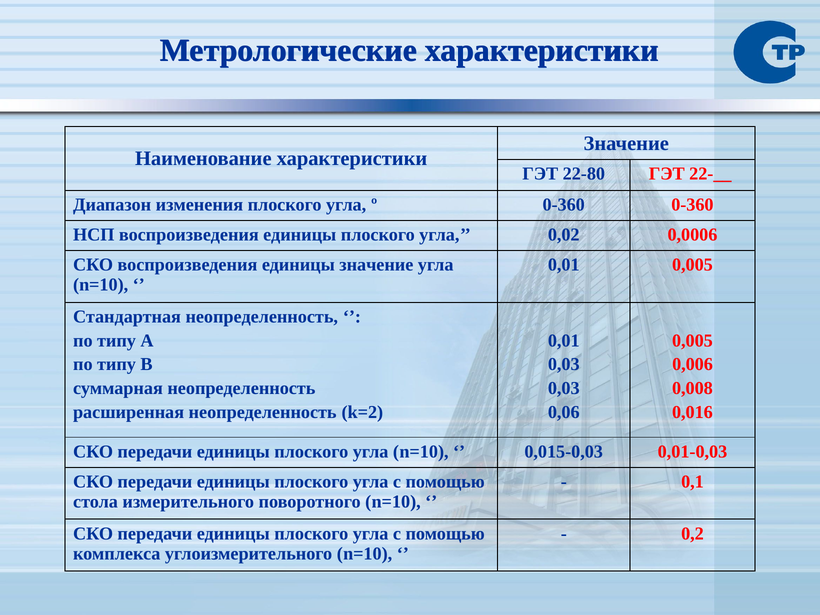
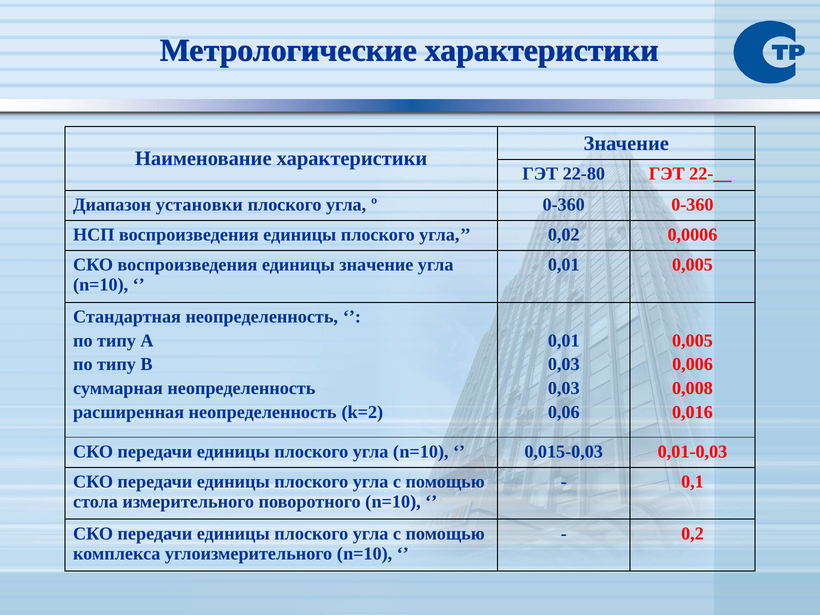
изменения: изменения -> установки
